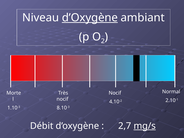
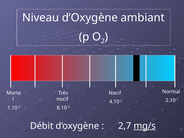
d’Oxygène at (90, 18) underline: present -> none
